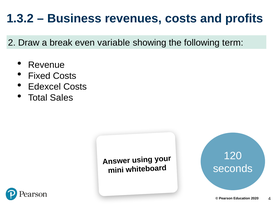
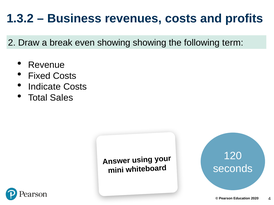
even variable: variable -> showing
Edexcel: Edexcel -> Indicate
